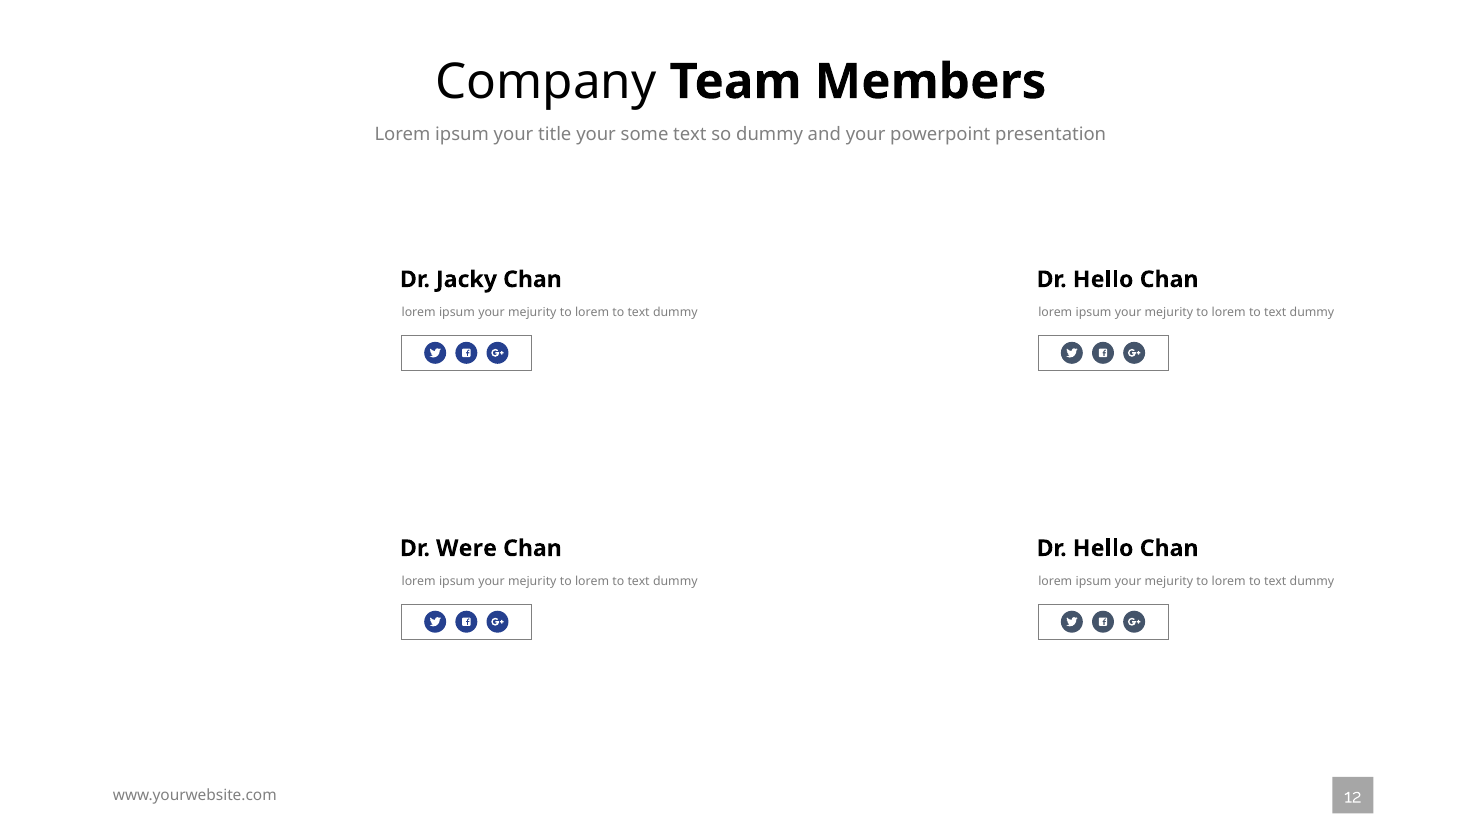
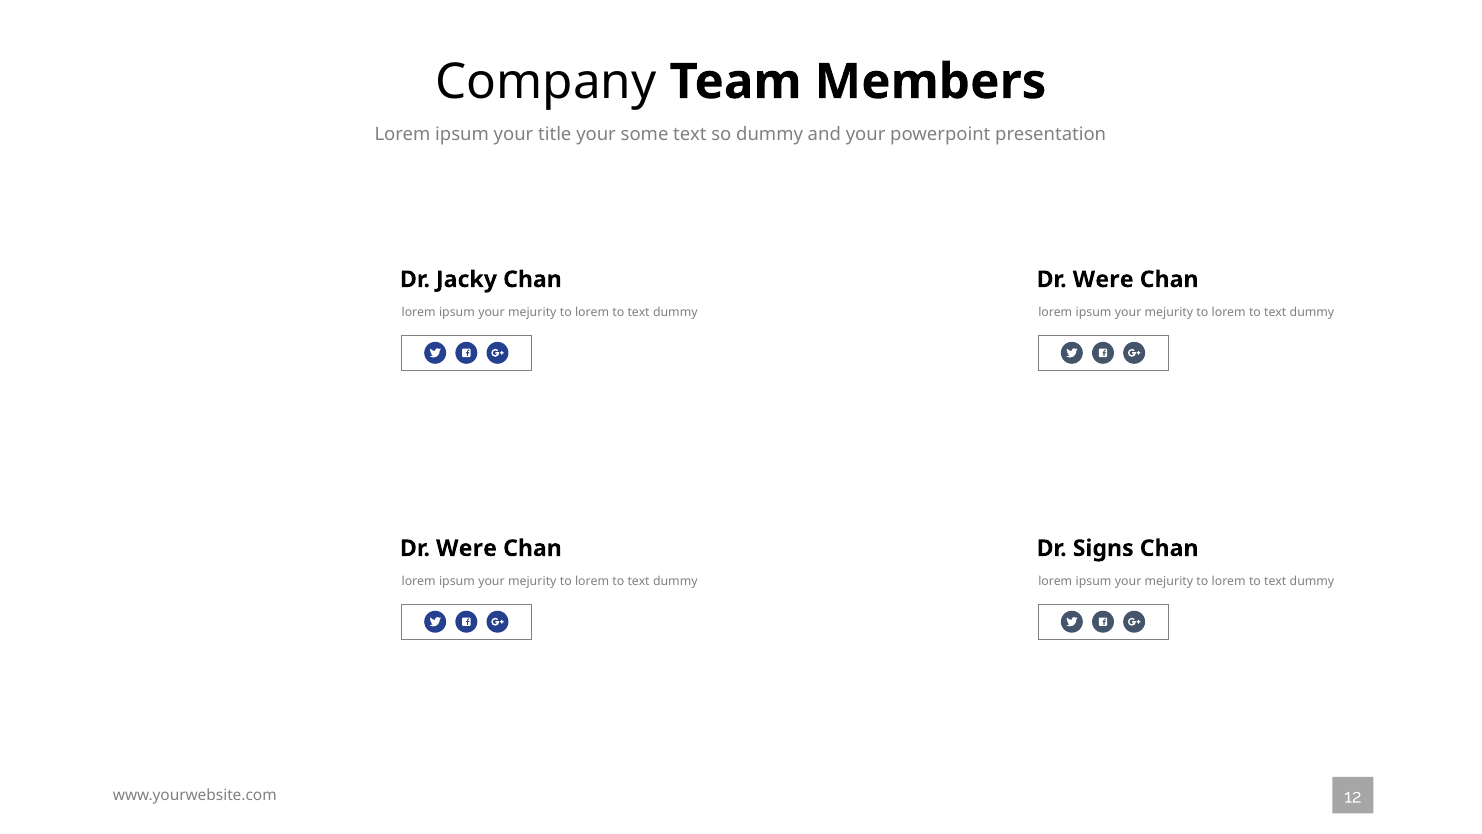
Hello at (1103, 279): Hello -> Were
Hello at (1103, 548): Hello -> Signs
